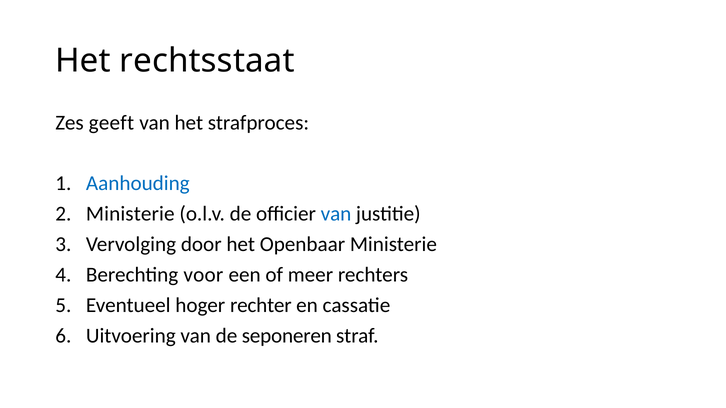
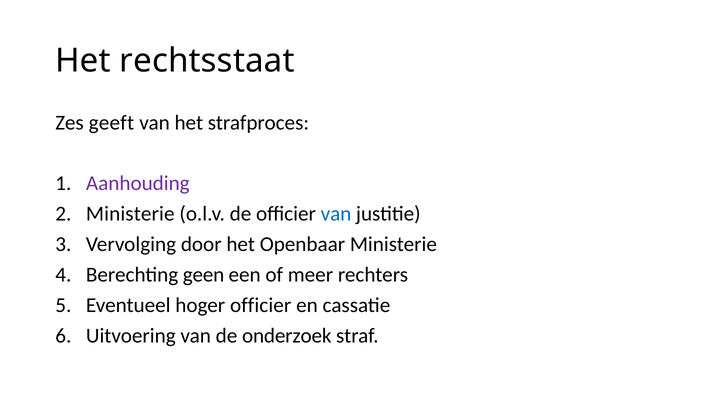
Aanhouding colour: blue -> purple
voor: voor -> geen
hoger rechter: rechter -> officier
seponeren: seponeren -> onderzoek
